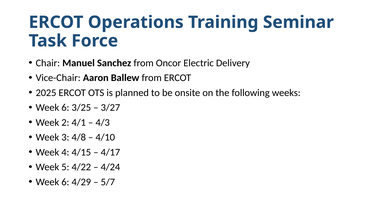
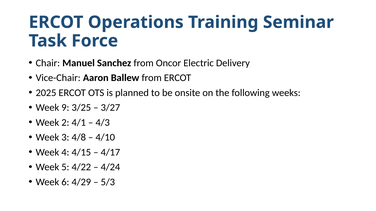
6 at (65, 108): 6 -> 9
5/7: 5/7 -> 5/3
